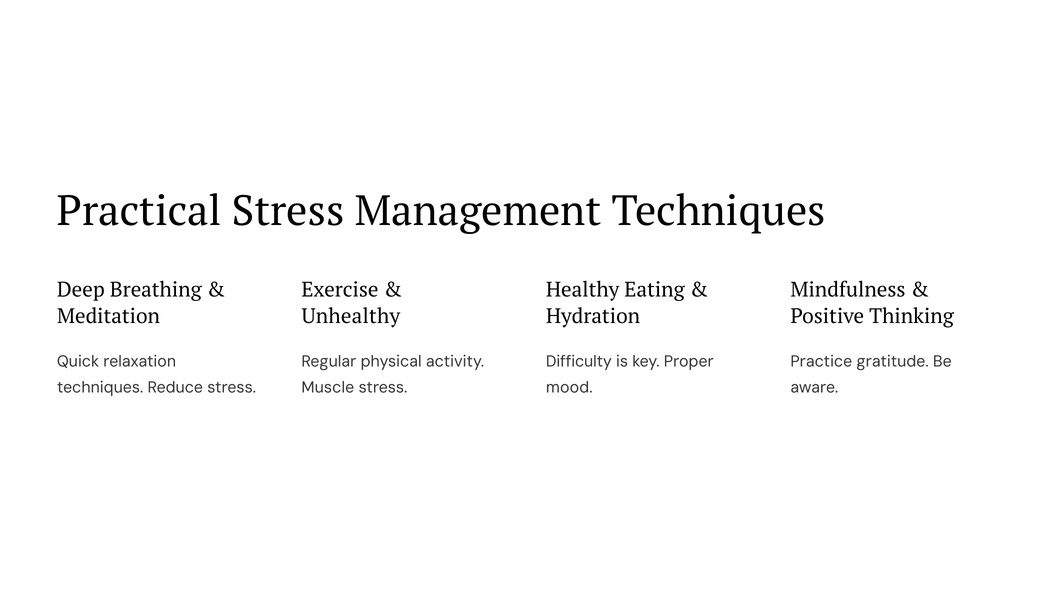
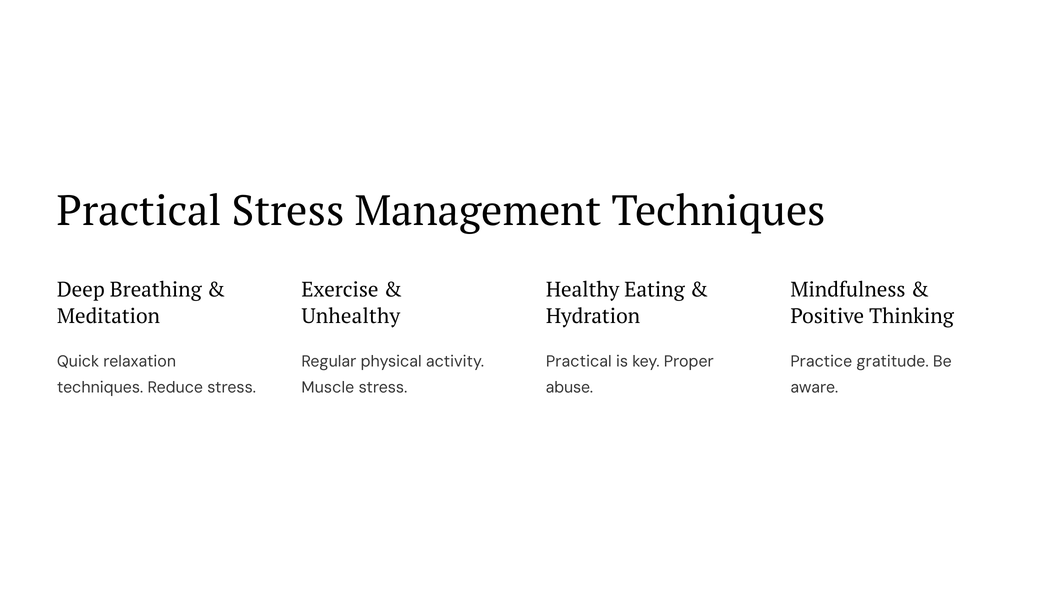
Difficulty at (579, 361): Difficulty -> Practical
mood: mood -> abuse
